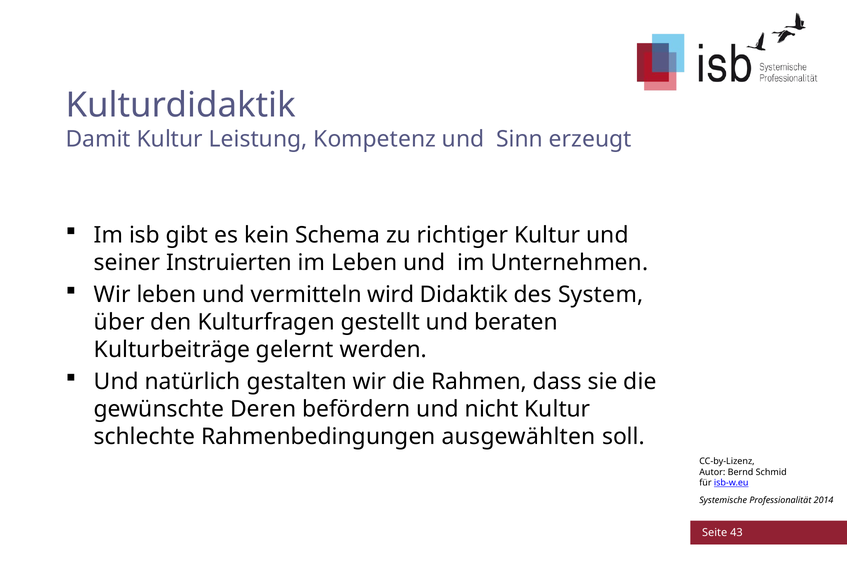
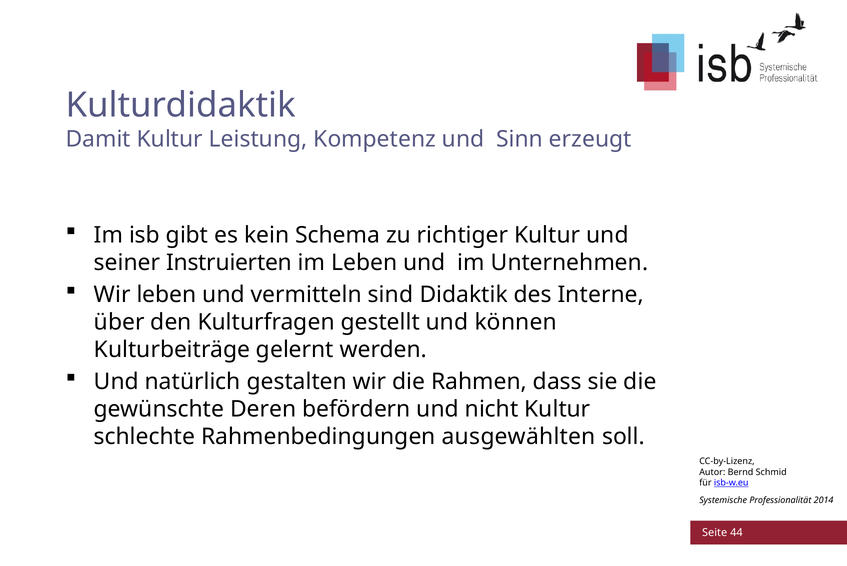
wird: wird -> sind
System: System -> Interne
beraten: beraten -> können
43: 43 -> 44
